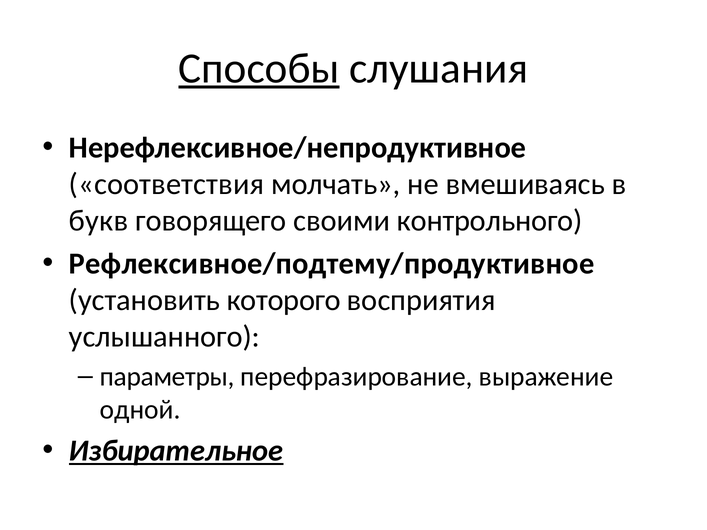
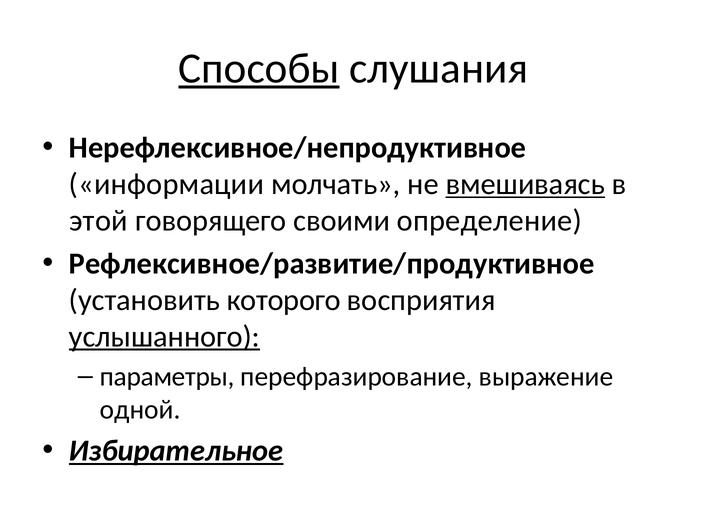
соответствия: соответствия -> информации
вмешиваясь underline: none -> present
букв: букв -> этой
контрольного: контрольного -> определение
Рефлексивное/подтему/продуктивное: Рефлексивное/подтему/продуктивное -> Рефлексивное/развитие/продуктивное
услышанного underline: none -> present
